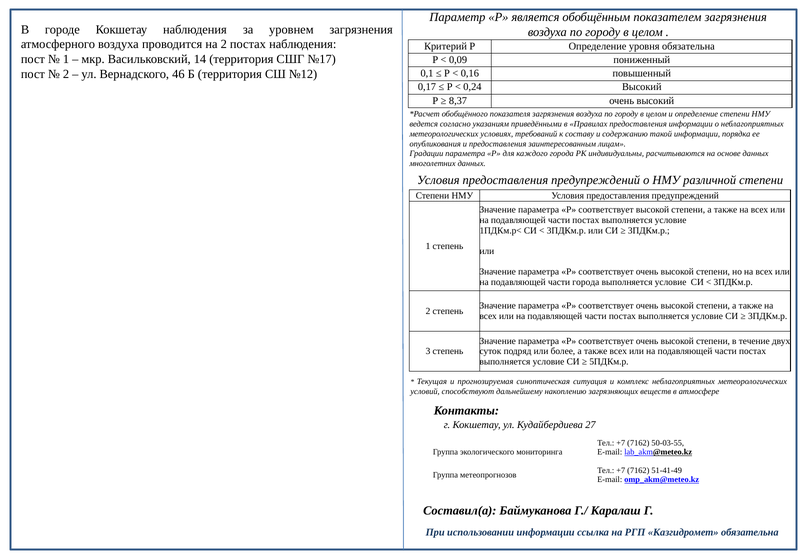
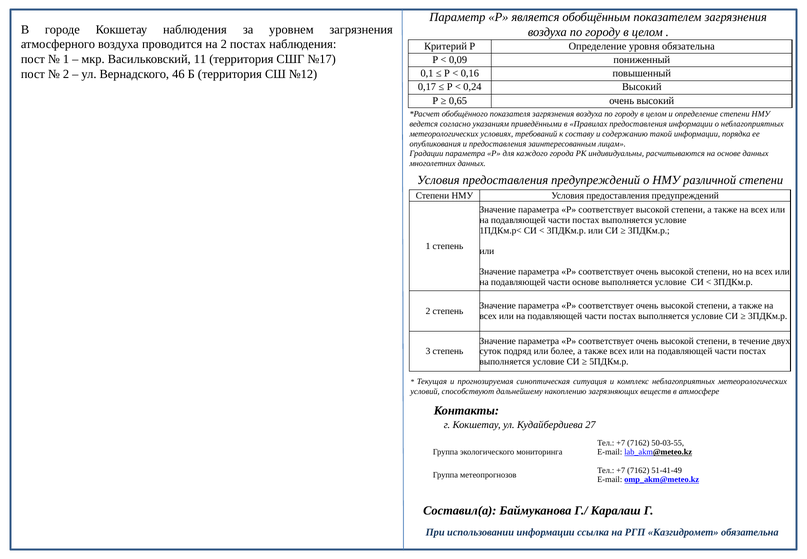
14: 14 -> 11
8,37: 8,37 -> 0,65
части города: города -> основе
